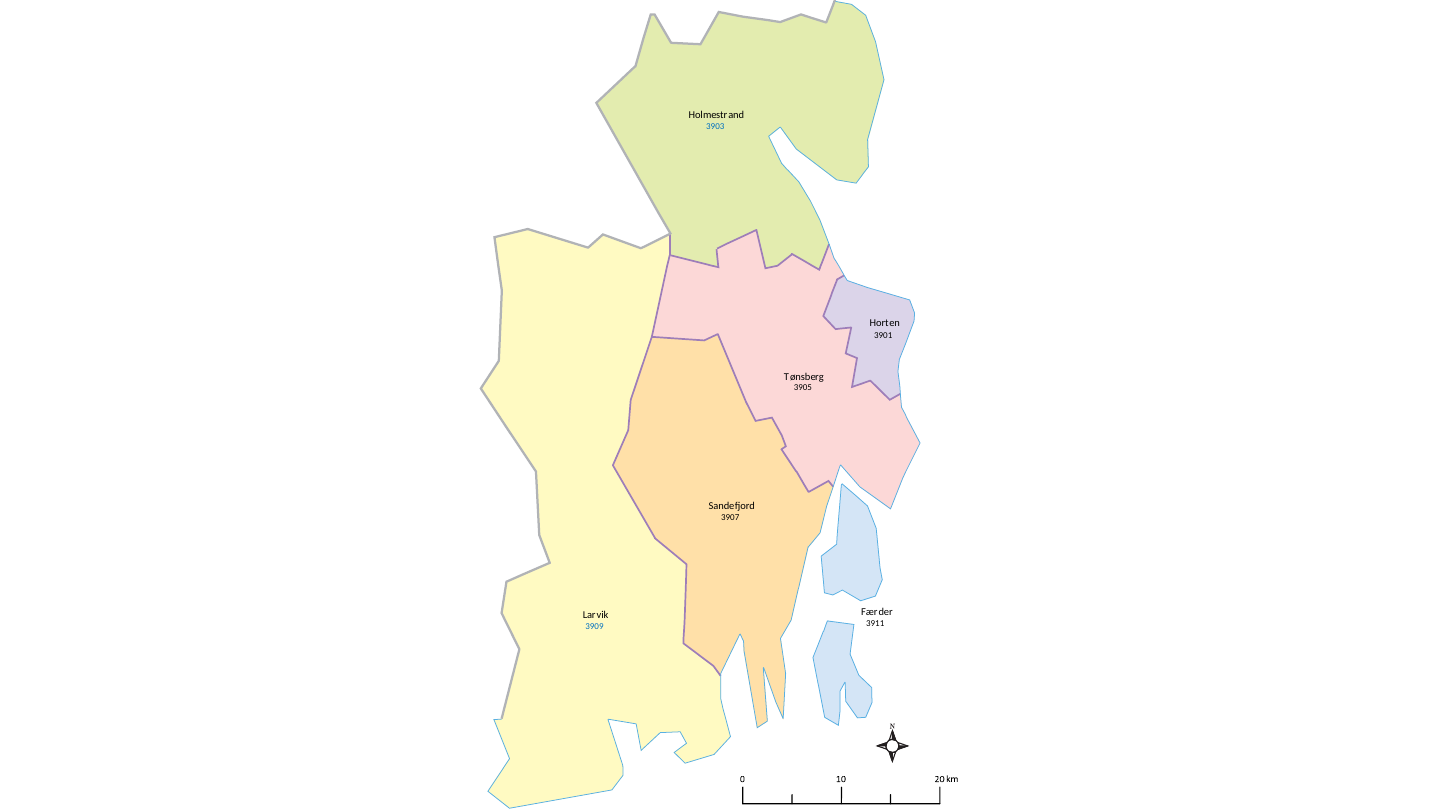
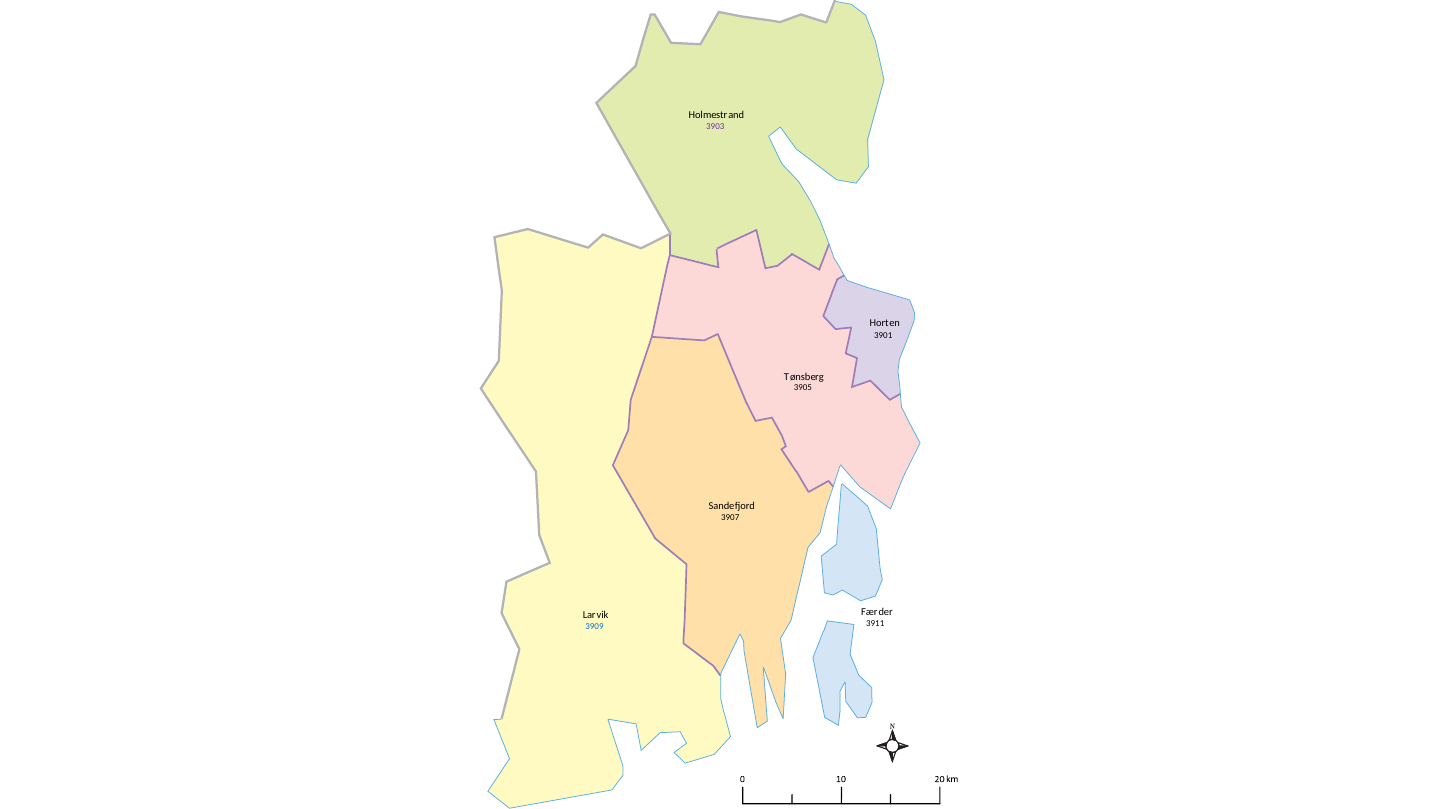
3903 colour: blue -> purple
